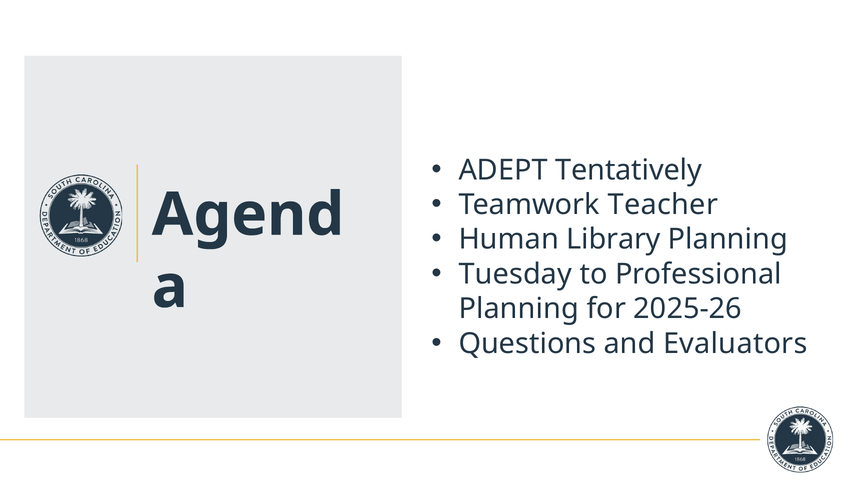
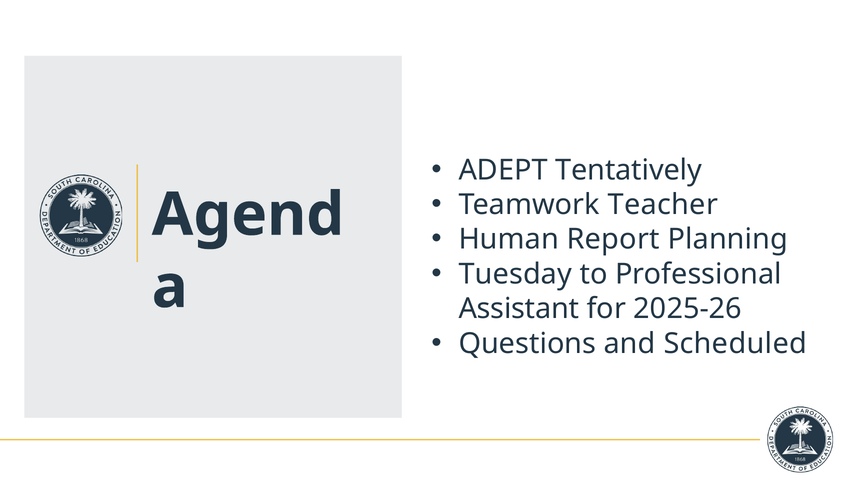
Library: Library -> Report
Planning at (519, 309): Planning -> Assistant
Evaluators: Evaluators -> Scheduled
